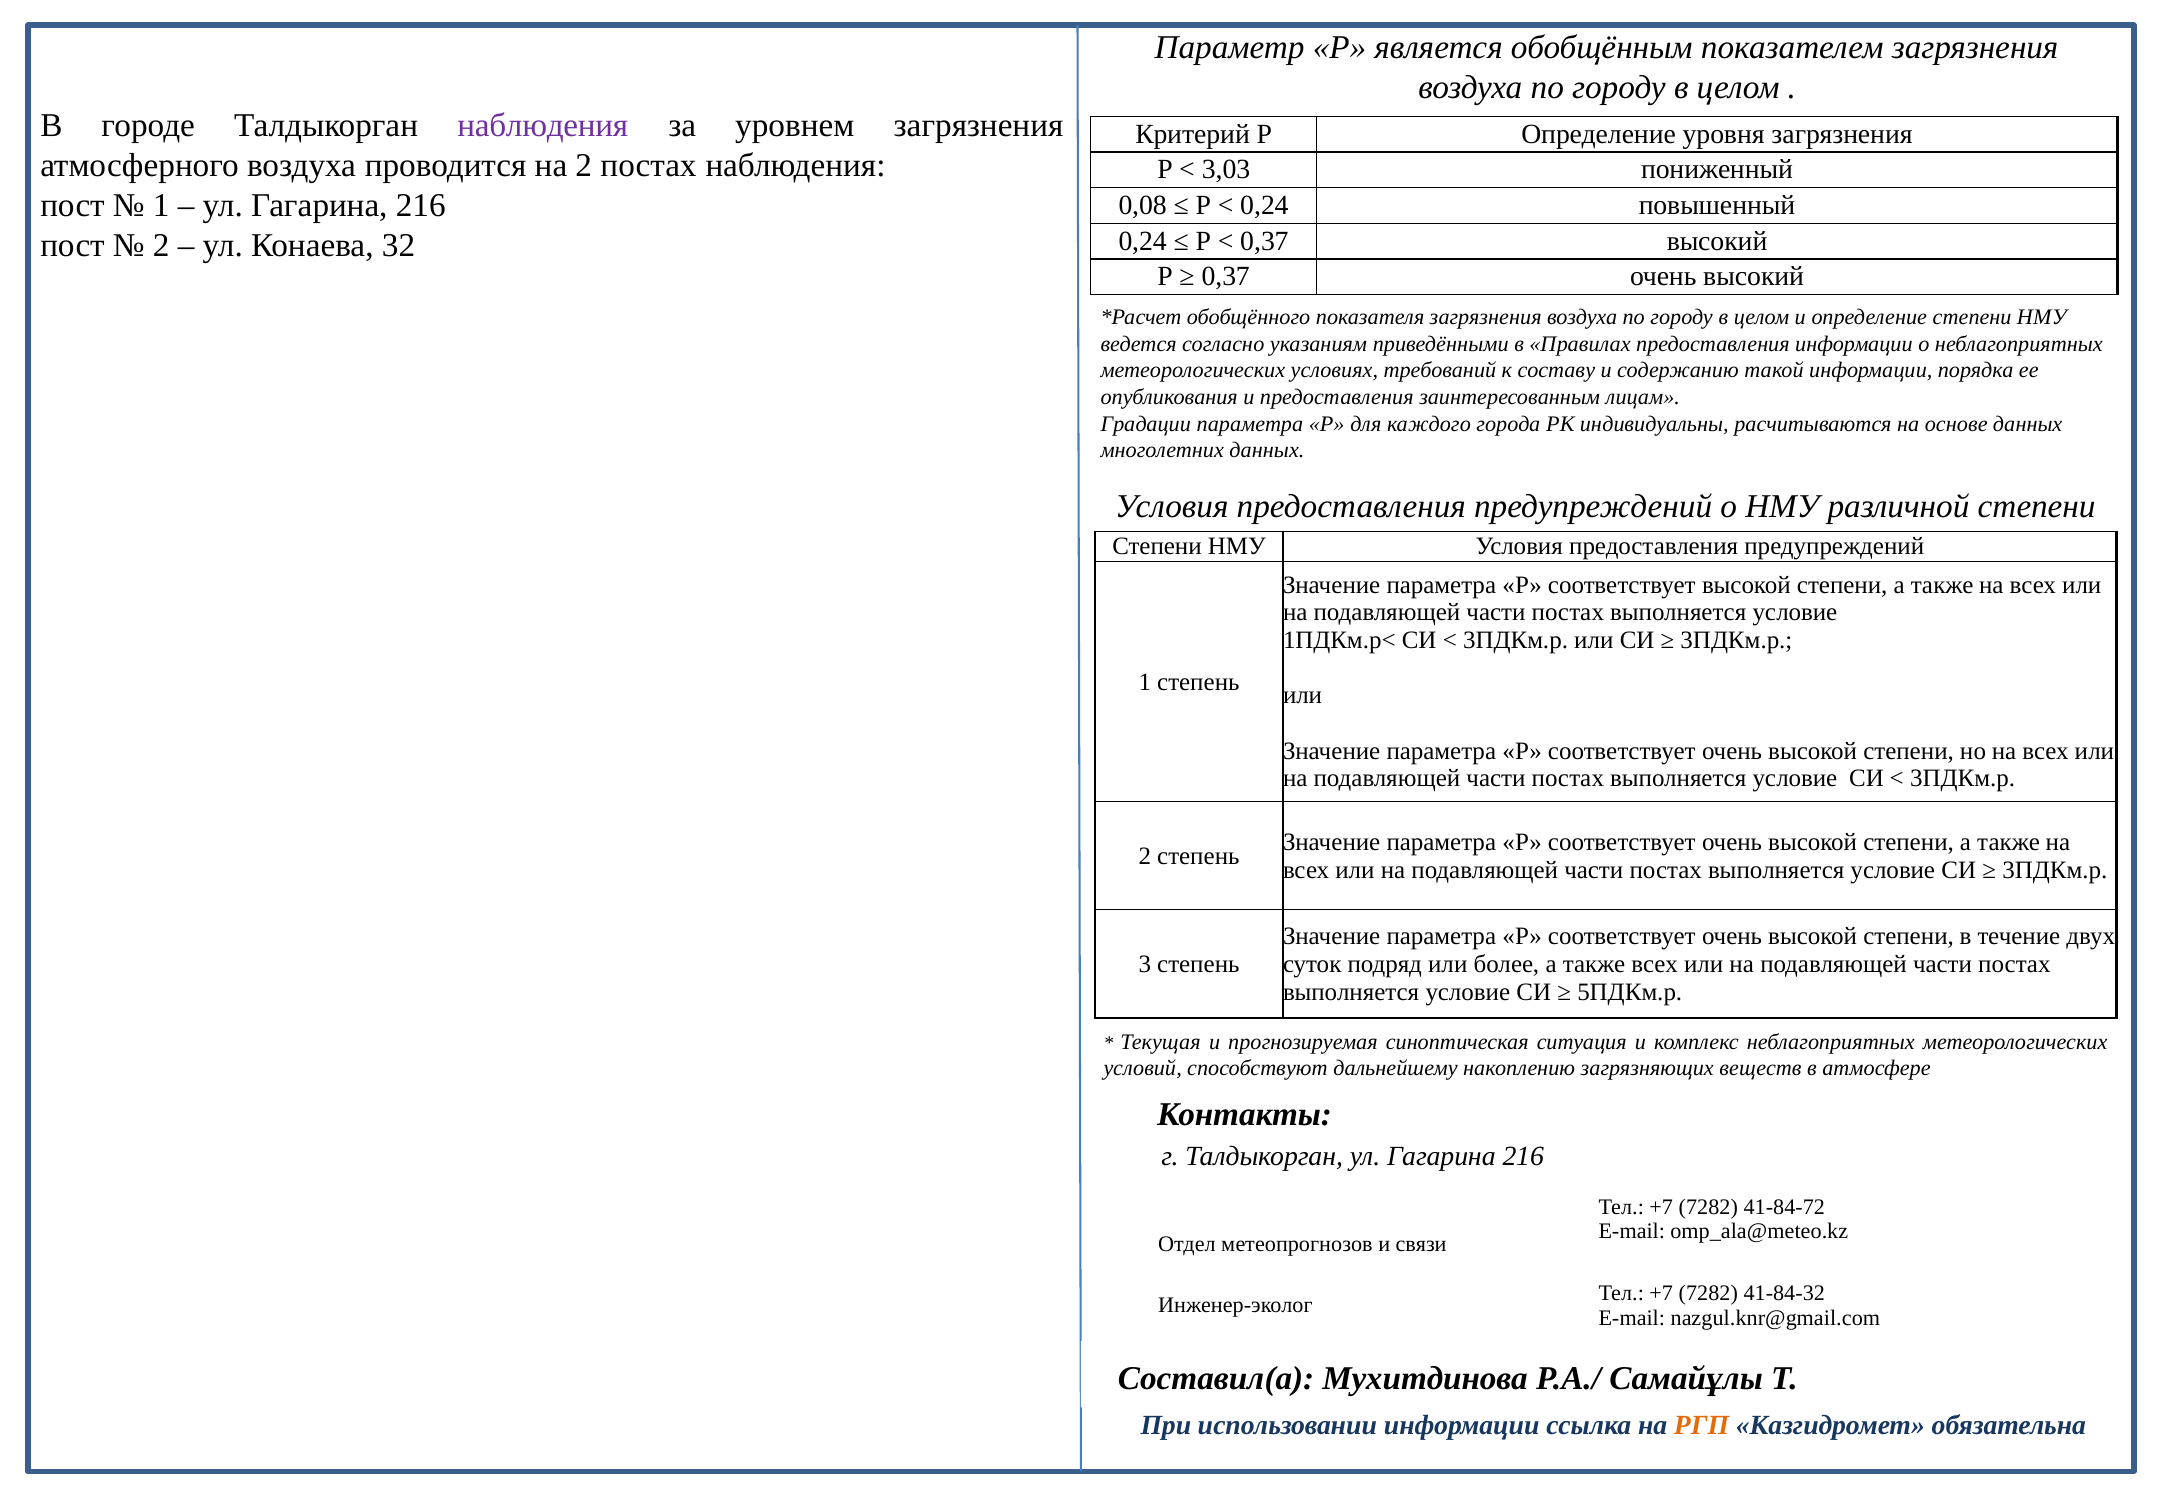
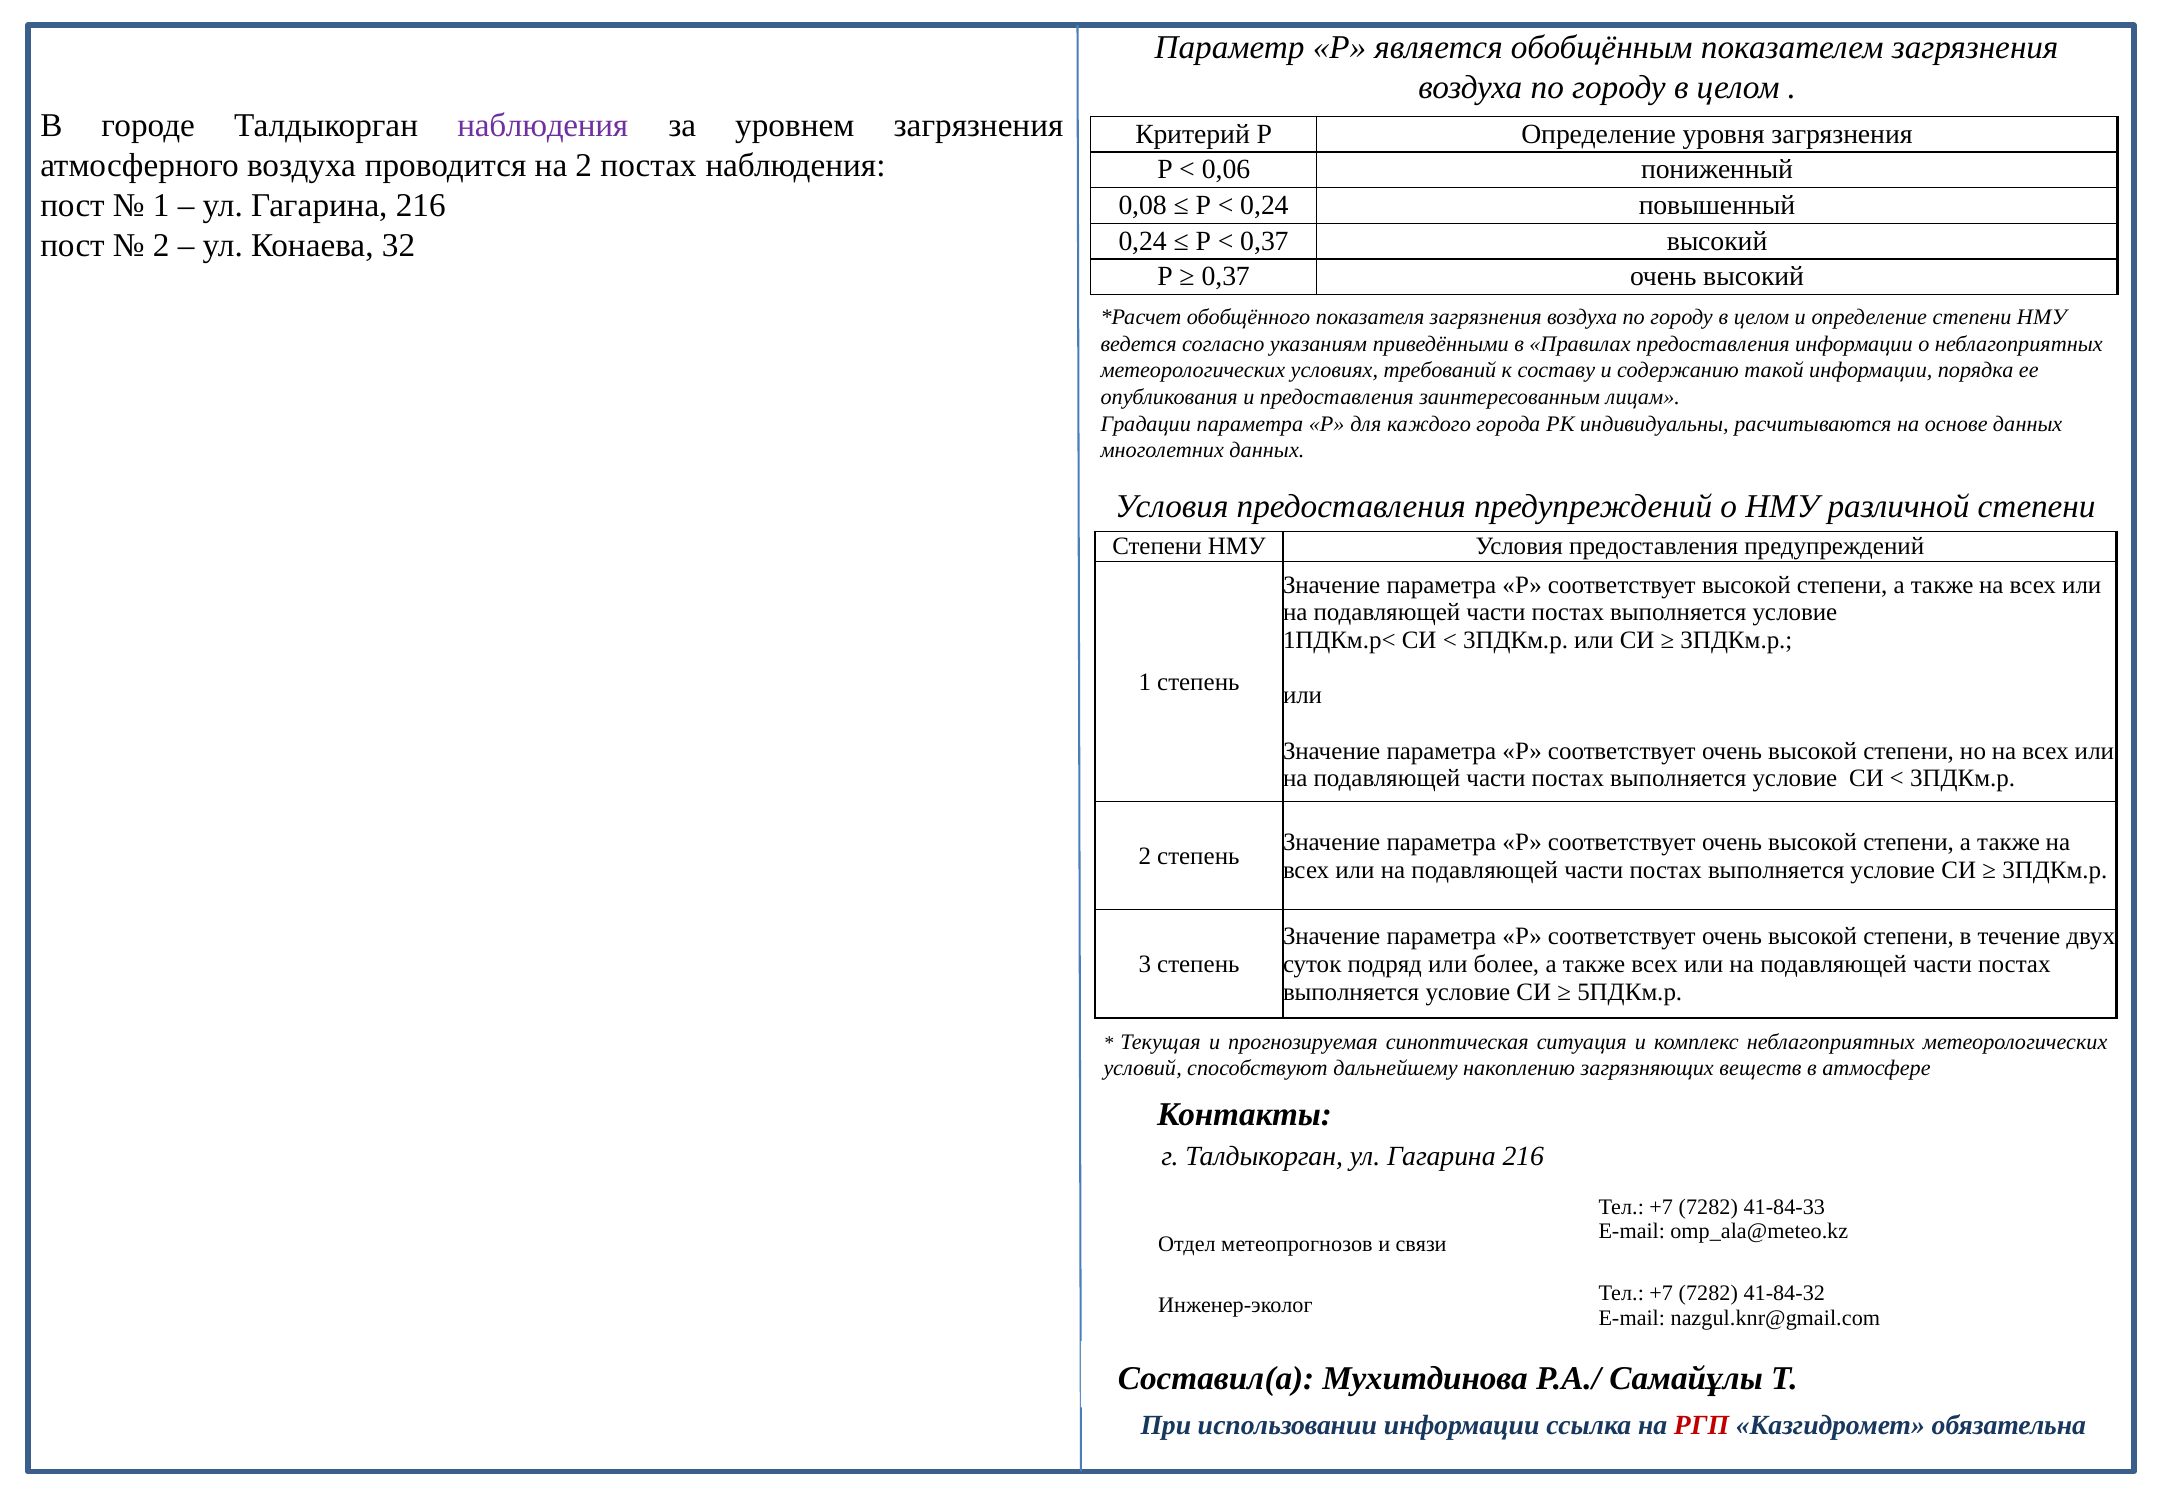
3,03: 3,03 -> 0,06
41-84-72: 41-84-72 -> 41-84-33
РГП colour: orange -> red
